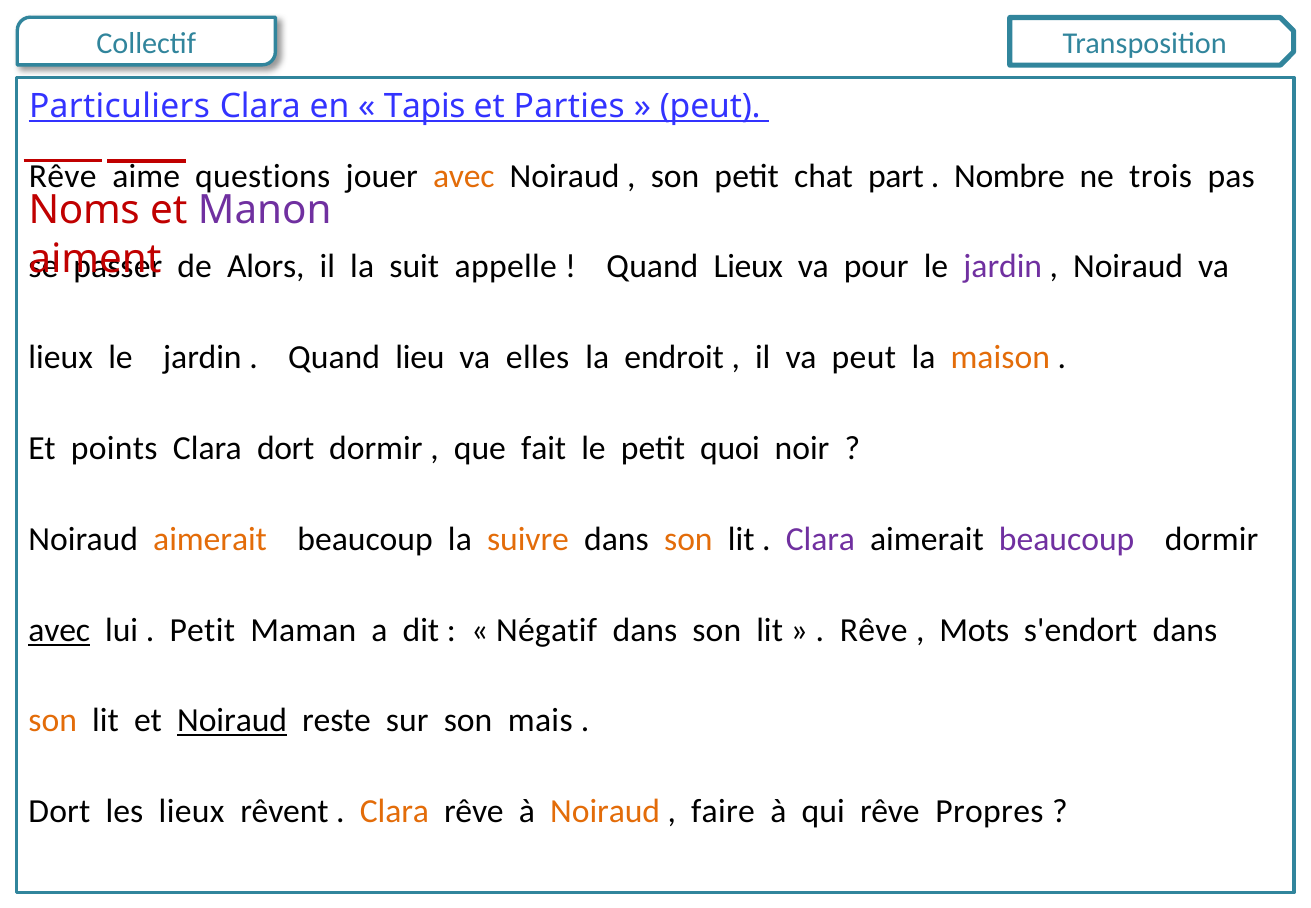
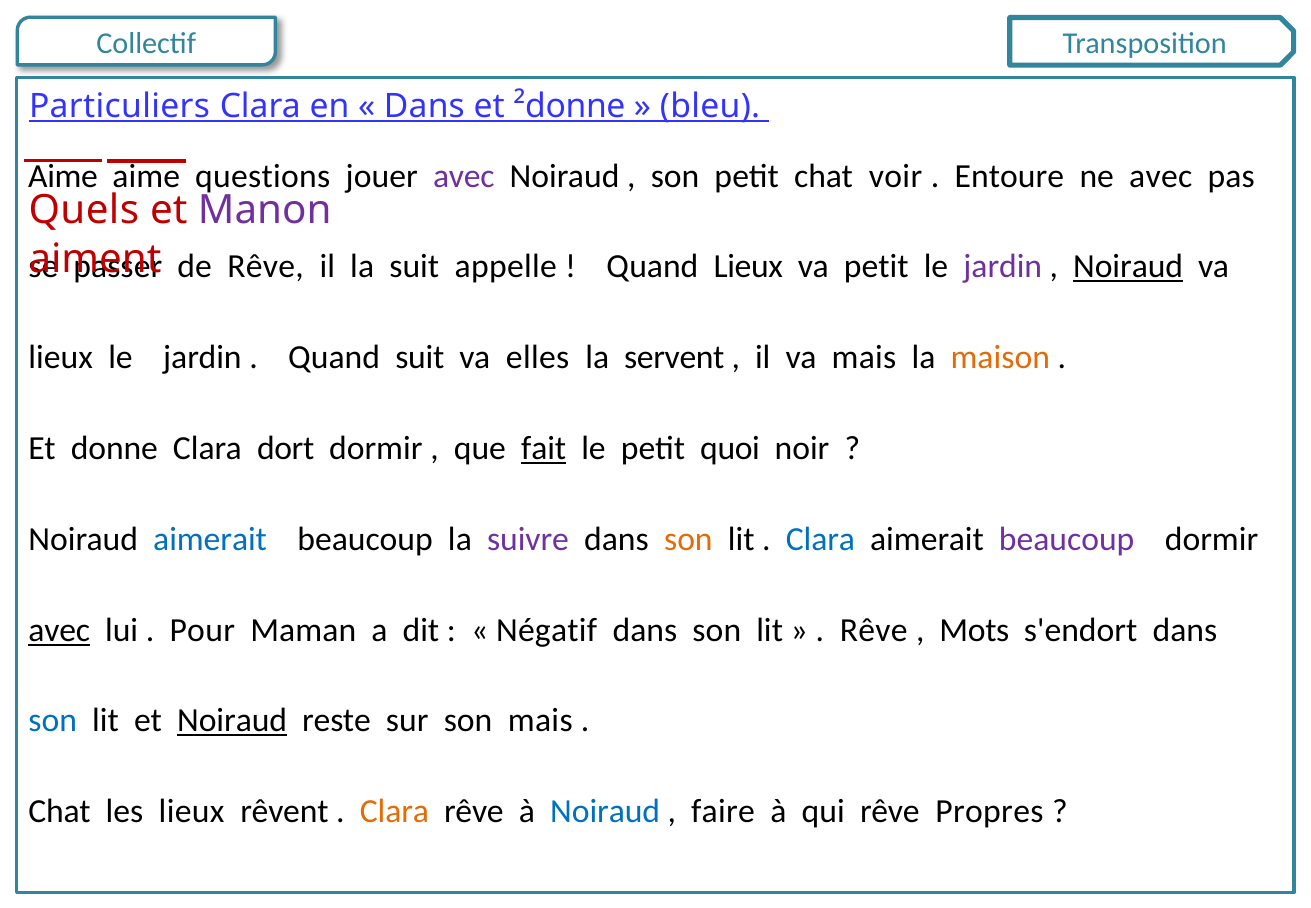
Tapis at (425, 106): Tapis -> Dans
Parties: Parties -> ²donne
peut at (710, 106): peut -> bleu
Rêve at (63, 176): Rêve -> Aime
avec at (464, 176) colour: orange -> purple
part: part -> voir
Nombre: Nombre -> Entoure
ne trois: trois -> avec
Noms: Noms -> Quels
de Alors: Alors -> Rêve
va pour: pour -> petit
Noiraud at (1128, 267) underline: none -> present
Quand lieu: lieu -> suit
endroit: endroit -> servent
va peut: peut -> mais
points: points -> donne
fait underline: none -> present
aimerait at (210, 539) colour: orange -> blue
suivre colour: orange -> purple
Clara at (820, 539) colour: purple -> blue
Petit at (202, 630): Petit -> Pour
son at (53, 721) colour: orange -> blue
Dort at (59, 812): Dort -> Chat
Noiraud at (605, 812) colour: orange -> blue
